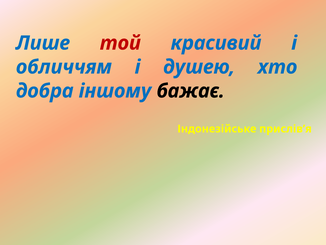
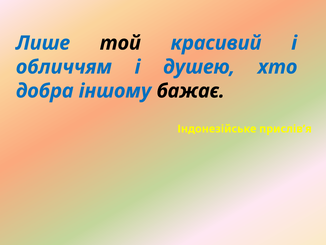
той colour: red -> black
